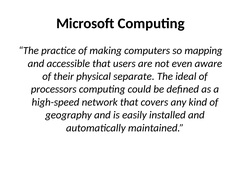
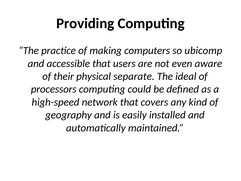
Microsoft: Microsoft -> Providing
mapping: mapping -> ubicomp
